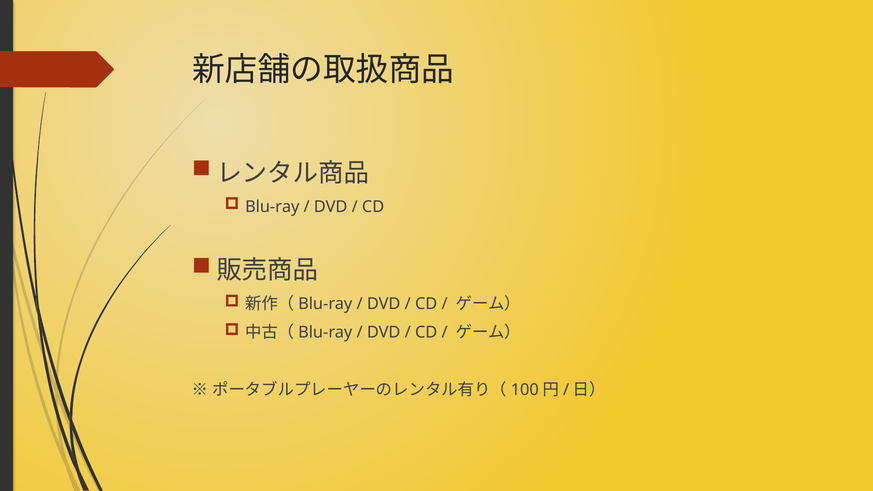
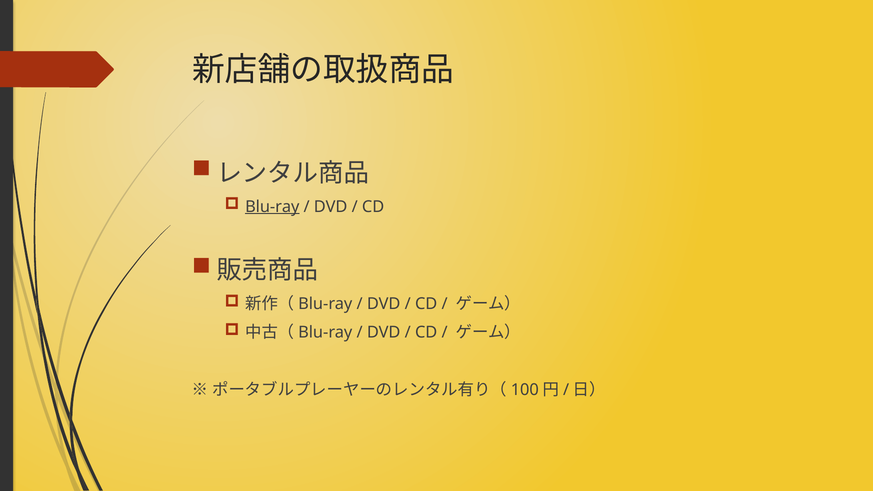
Blu-ray underline: none -> present
